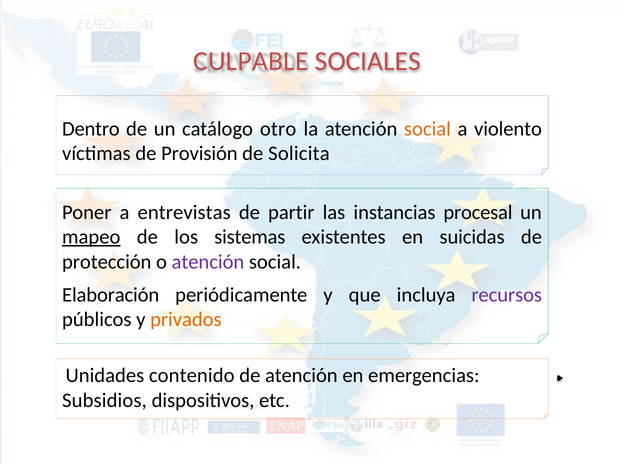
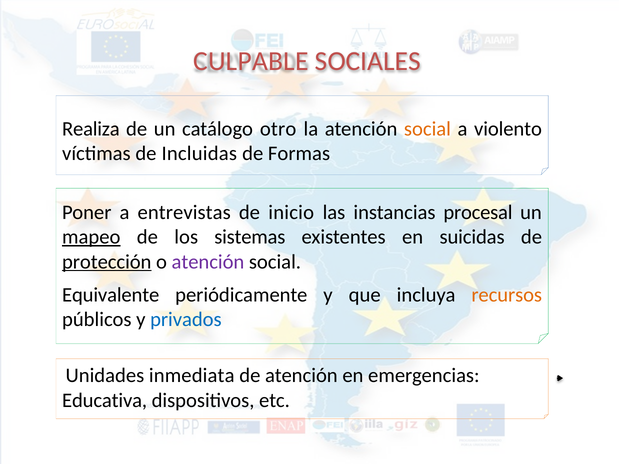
Dentro: Dentro -> Realiza
Provisión: Provisión -> Incluidas
Solicita: Solicita -> Formas
partir: partir -> inicio
protección underline: none -> present
Elaboración: Elaboración -> Equivalente
recursos colour: purple -> orange
privados colour: orange -> blue
contenido: contenido -> inmediata
Subsidios: Subsidios -> Educativa
